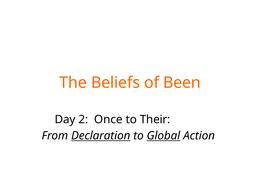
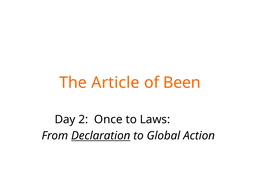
Beliefs: Beliefs -> Article
Their: Their -> Laws
Global underline: present -> none
